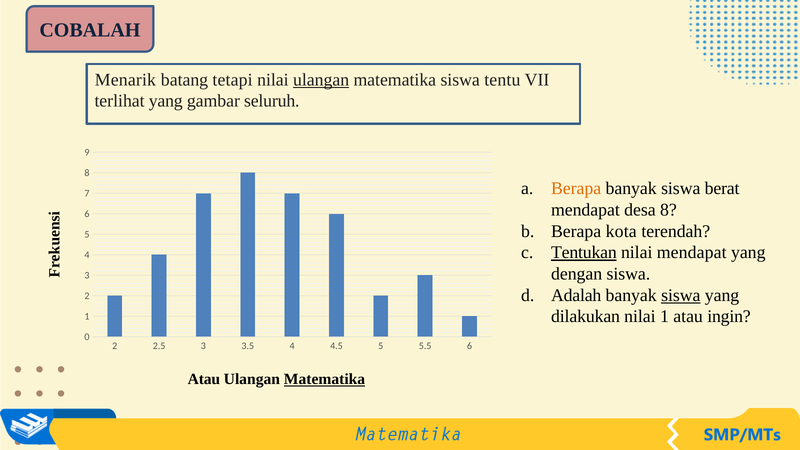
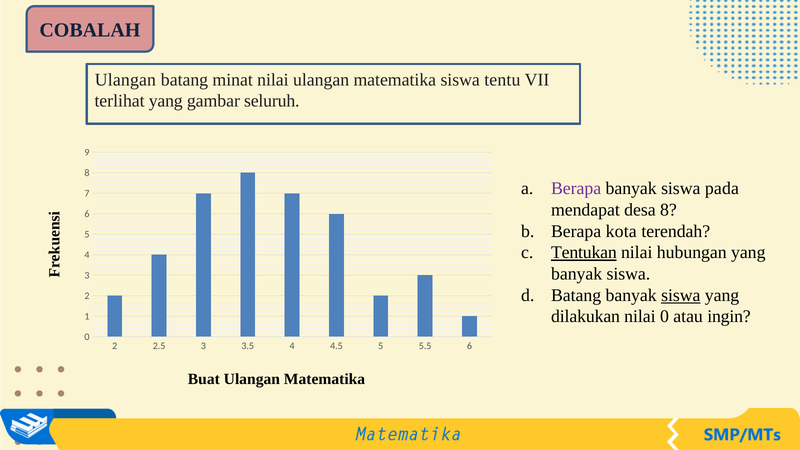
Menarik at (125, 80): Menarik -> Ulangan
tetapi: tetapi -> minat
ulangan at (321, 80) underline: present -> none
Berapa at (576, 189) colour: orange -> purple
berat: berat -> pada
nilai mendapat: mendapat -> hubungan
dengan at (577, 274): dengan -> banyak
Adalah at (576, 295): Adalah -> Batang
nilai 1: 1 -> 0
Atau at (204, 379): Atau -> Buat
Matematika at (324, 379) underline: present -> none
